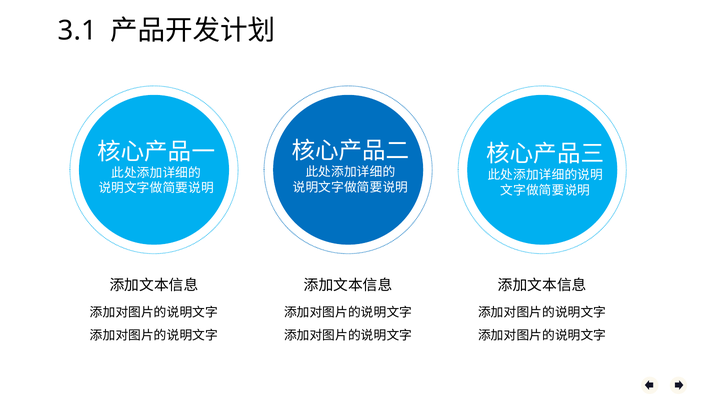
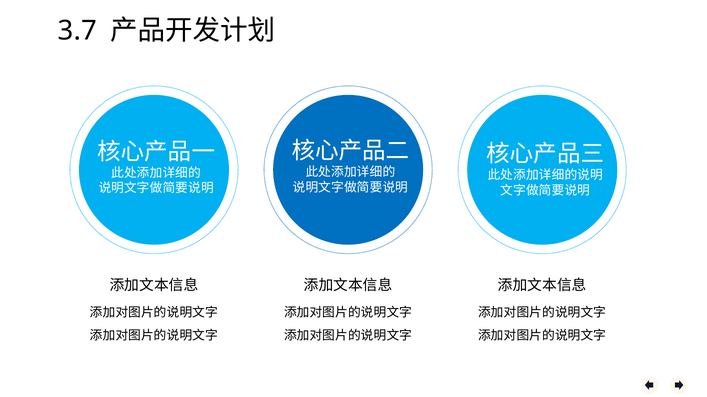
3.1: 3.1 -> 3.7
